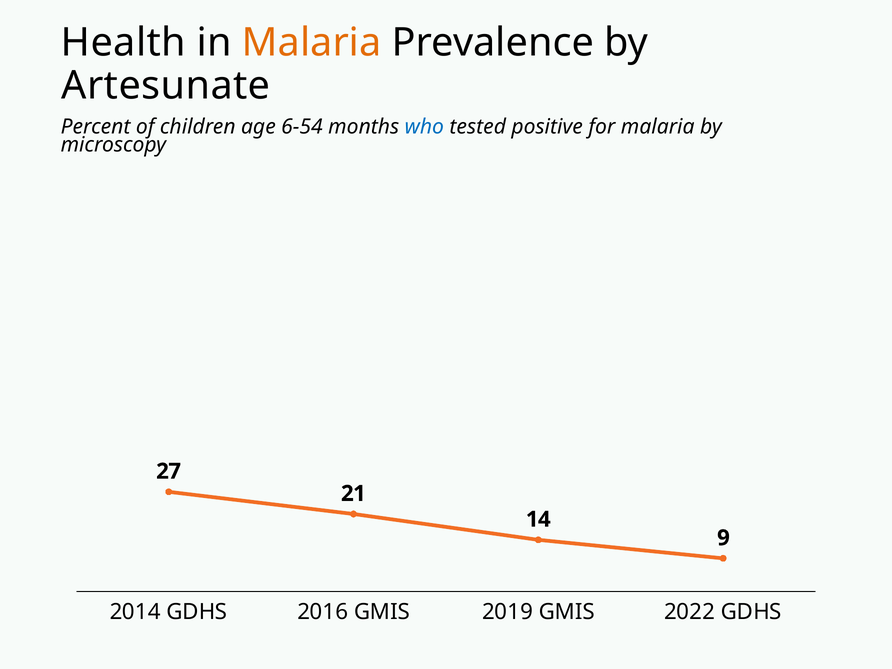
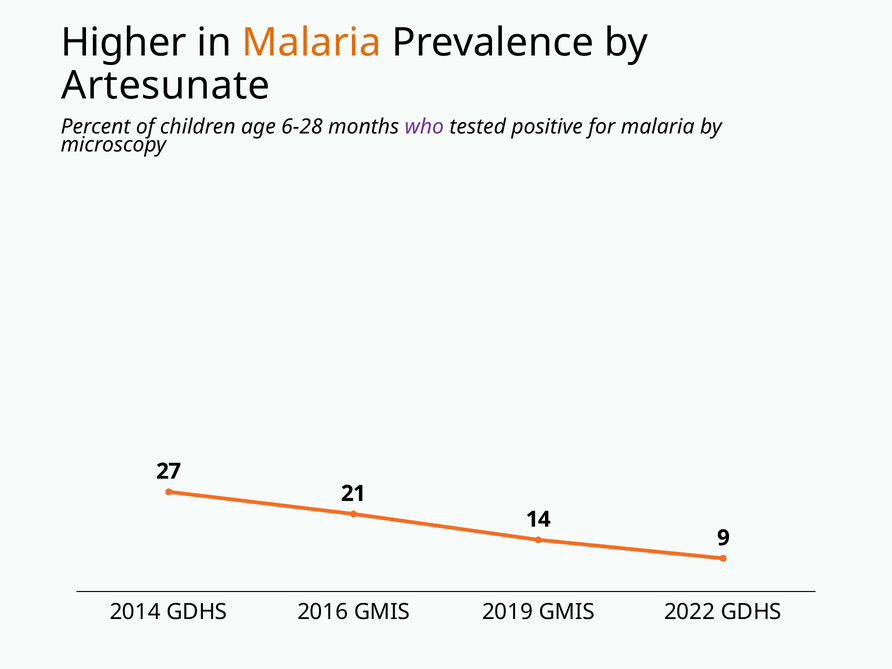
Health: Health -> Higher
6-54: 6-54 -> 6-28
who colour: blue -> purple
